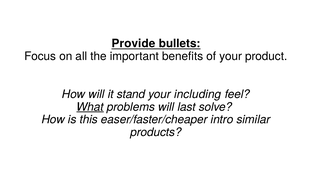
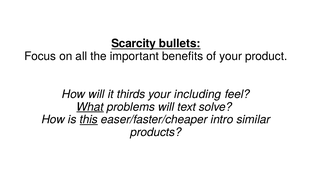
Provide: Provide -> Scarcity
stand: stand -> thirds
last: last -> text
this underline: none -> present
